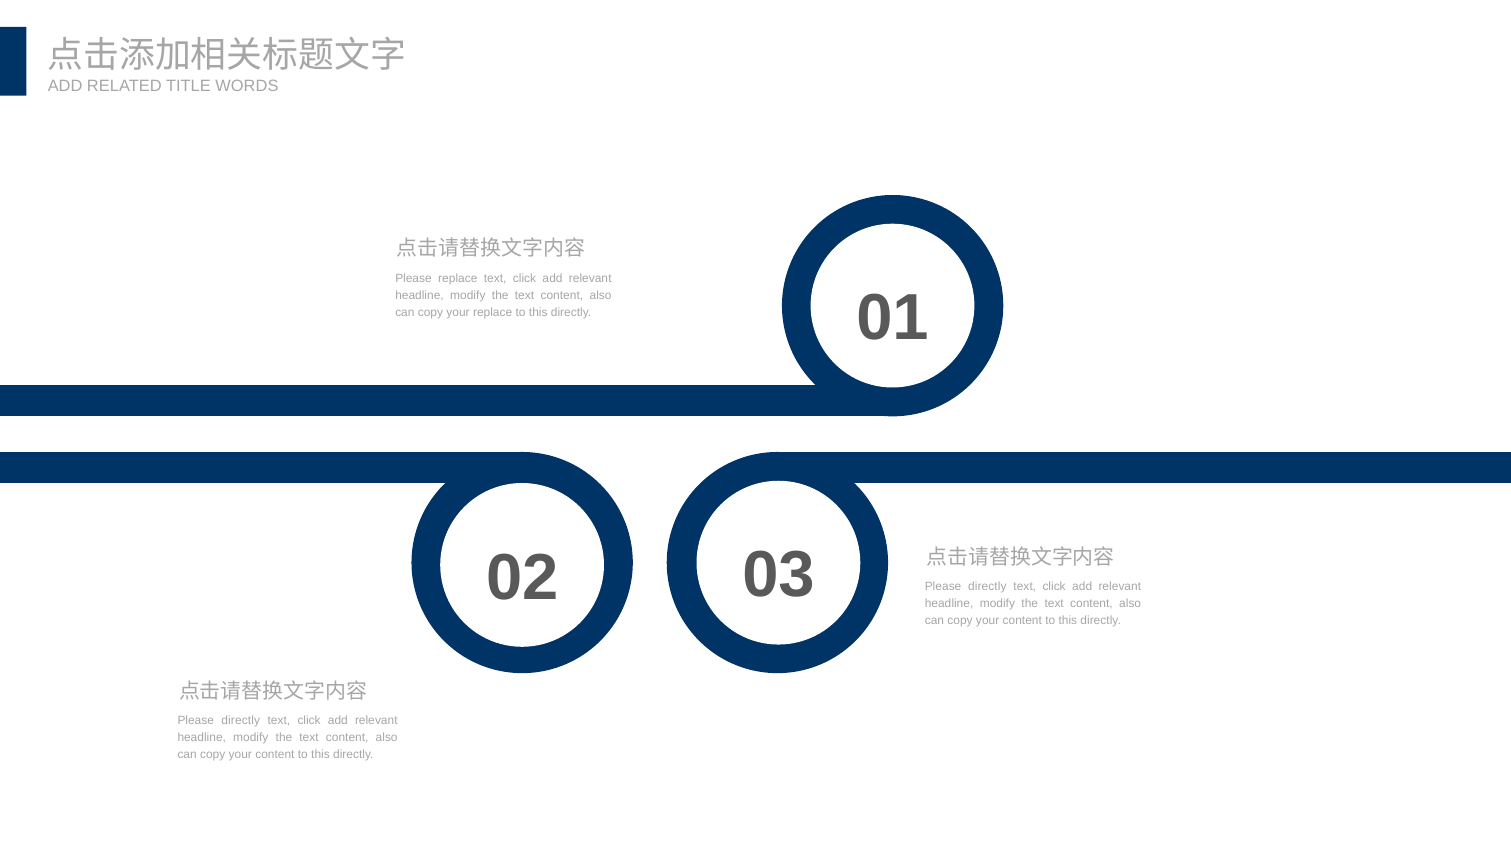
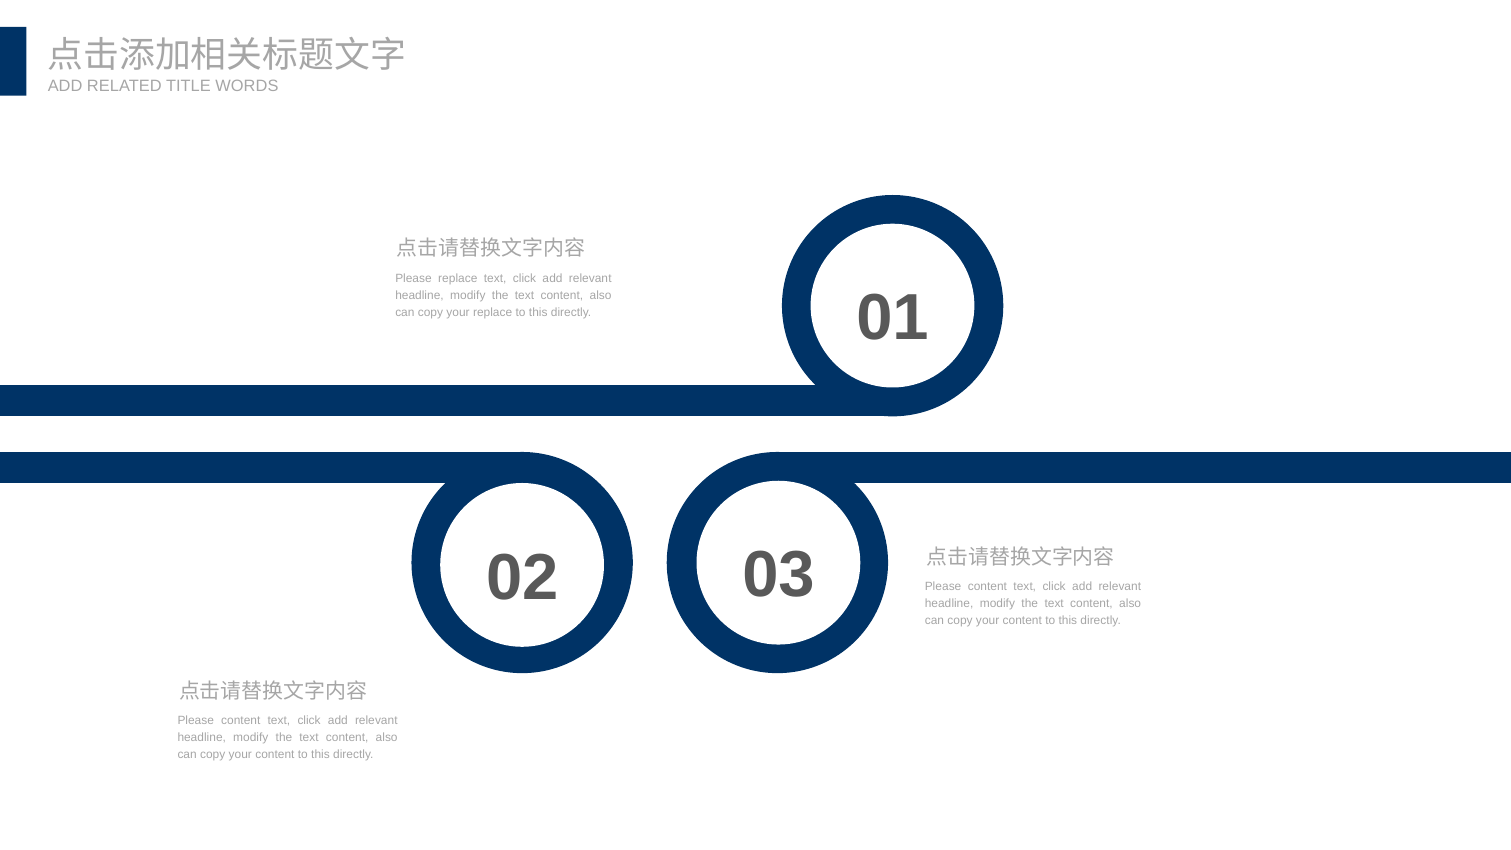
directly at (987, 587): directly -> content
directly at (241, 721): directly -> content
